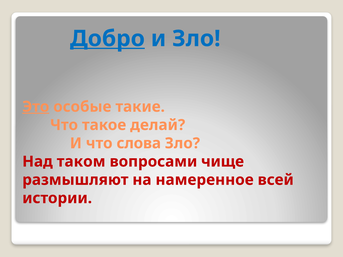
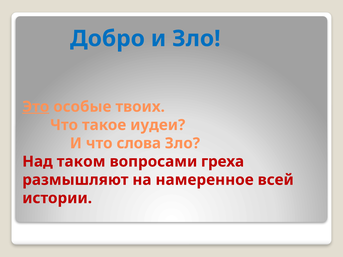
Добро underline: present -> none
такие: такие -> твоих
делай: делай -> иудеи
чище: чище -> греха
